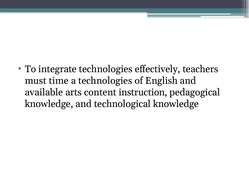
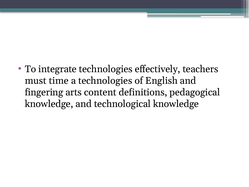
available: available -> fingering
instruction: instruction -> definitions
